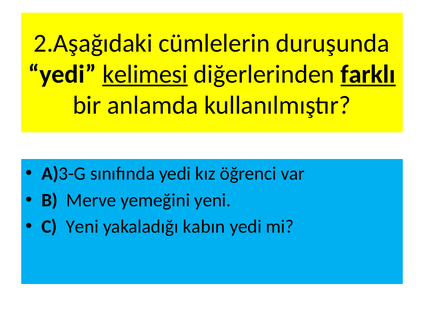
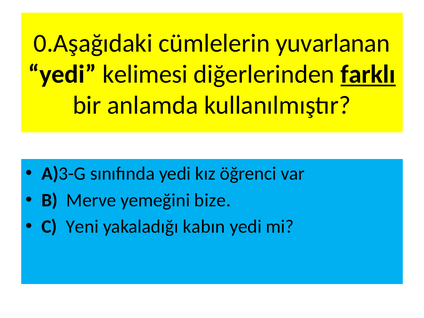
2.Aşağıdaki: 2.Aşağıdaki -> 0.Aşağıdaki
duruşunda: duruşunda -> yuvarlanan
kelimesi underline: present -> none
yemeğini yeni: yeni -> bize
